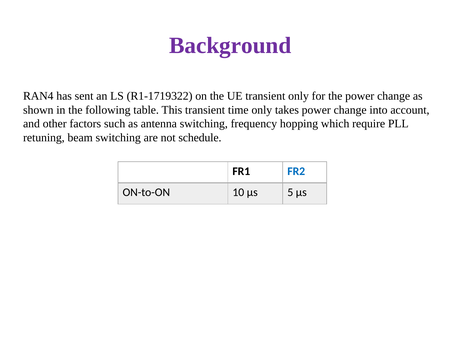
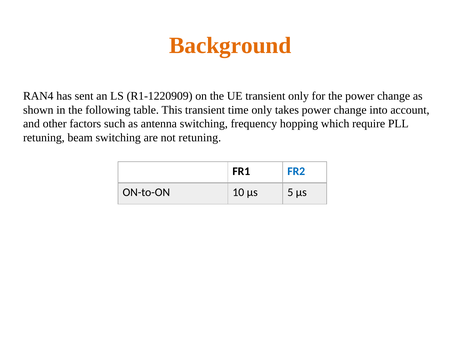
Background colour: purple -> orange
R1-1719322: R1-1719322 -> R1-1220909
not schedule: schedule -> retuning
